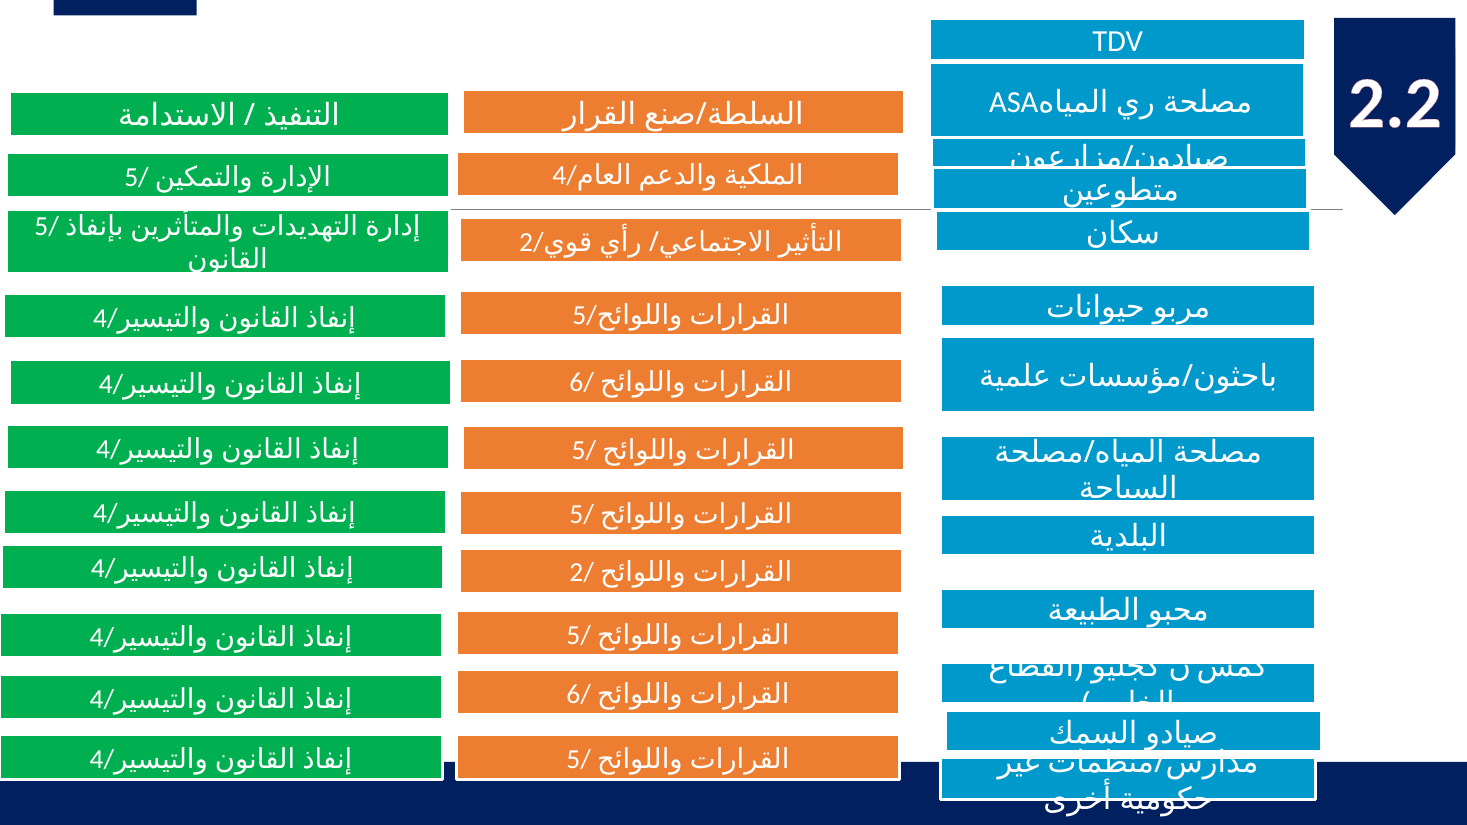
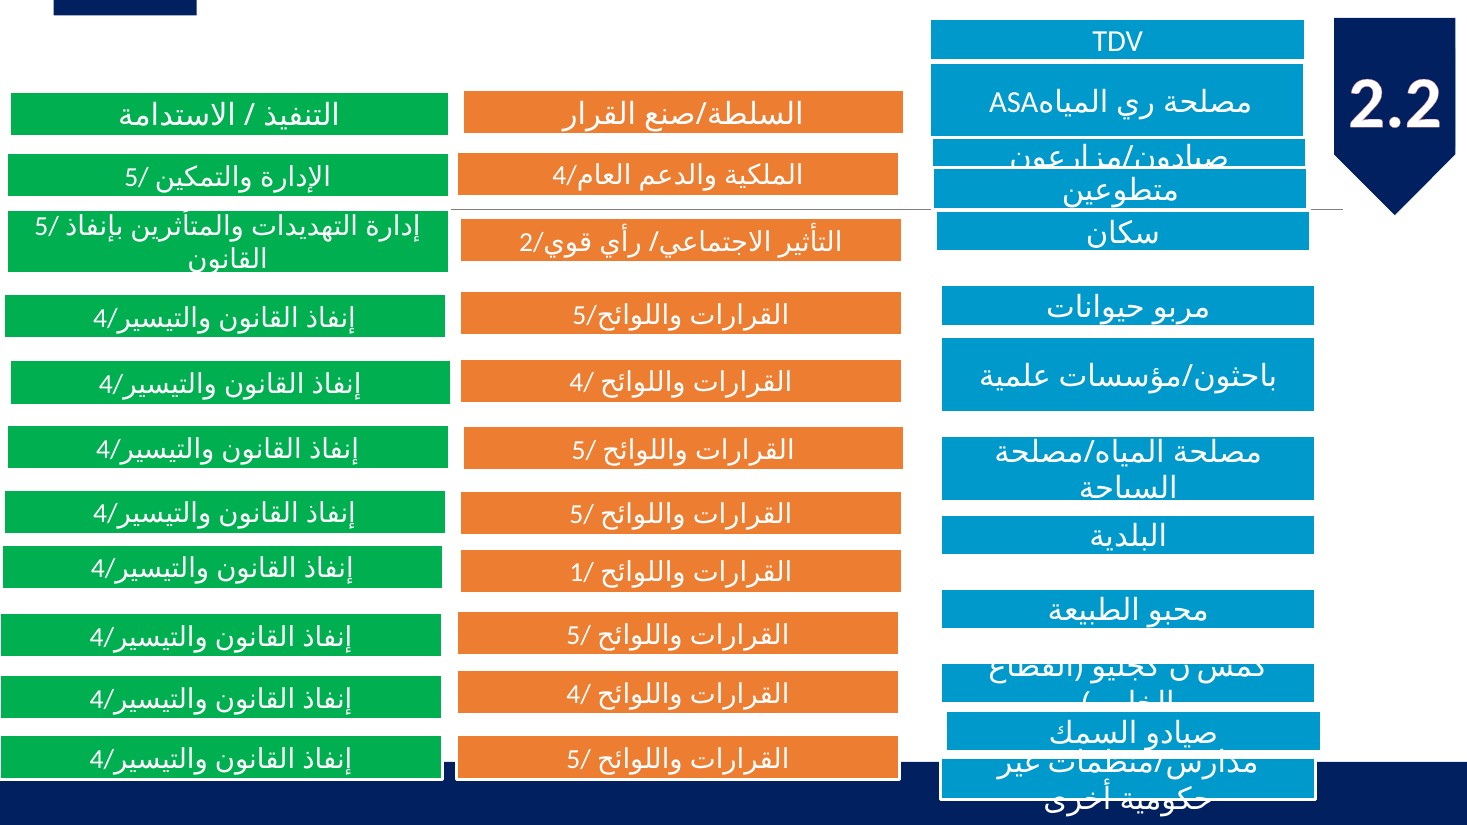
6/ at (582, 383): 6/ -> 4/
2/ at (582, 573): 2/ -> 1/
6/ at (579, 695): 6/ -> 4/
